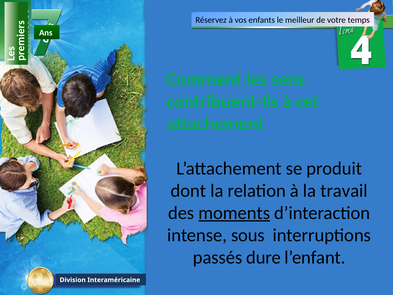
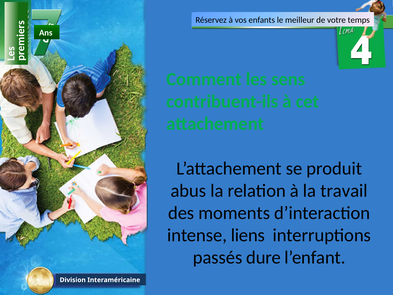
dont: dont -> abus
moments underline: present -> none
sous: sous -> liens
